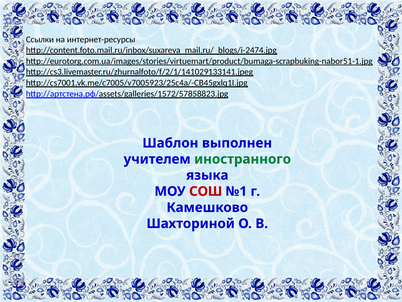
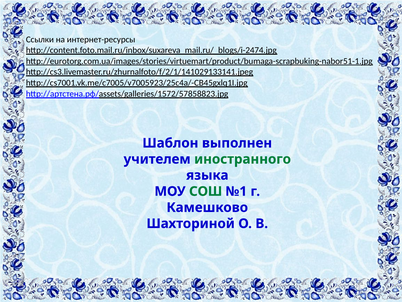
СОШ colour: red -> green
